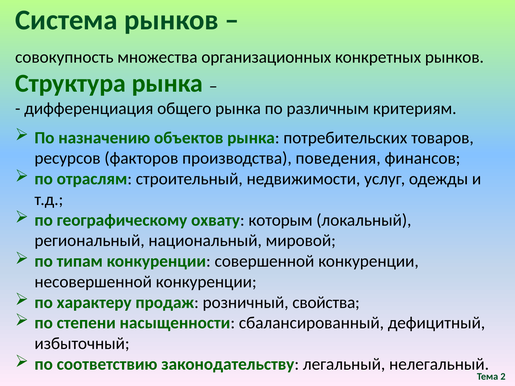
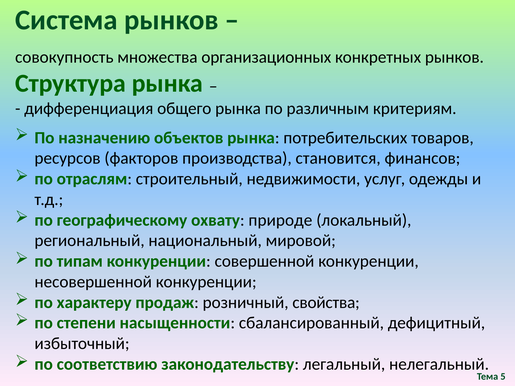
поведения: поведения -> становится
которым: которым -> природе
2: 2 -> 5
